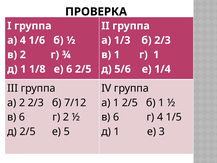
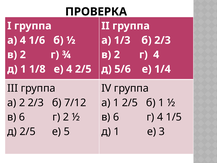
1 at (117, 55): 1 -> 2
1 at (156, 55): 1 -> 4
е 6: 6 -> 4
